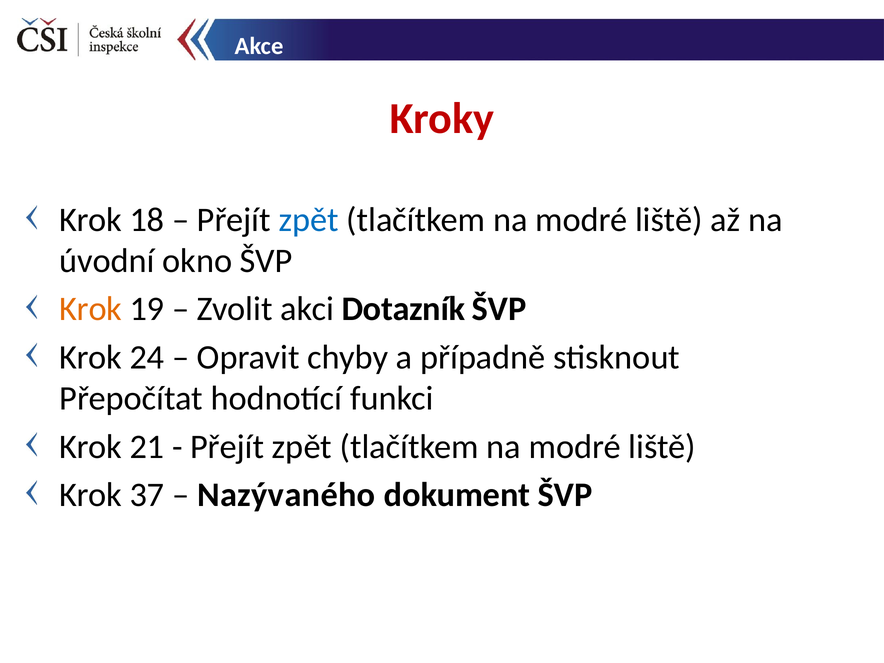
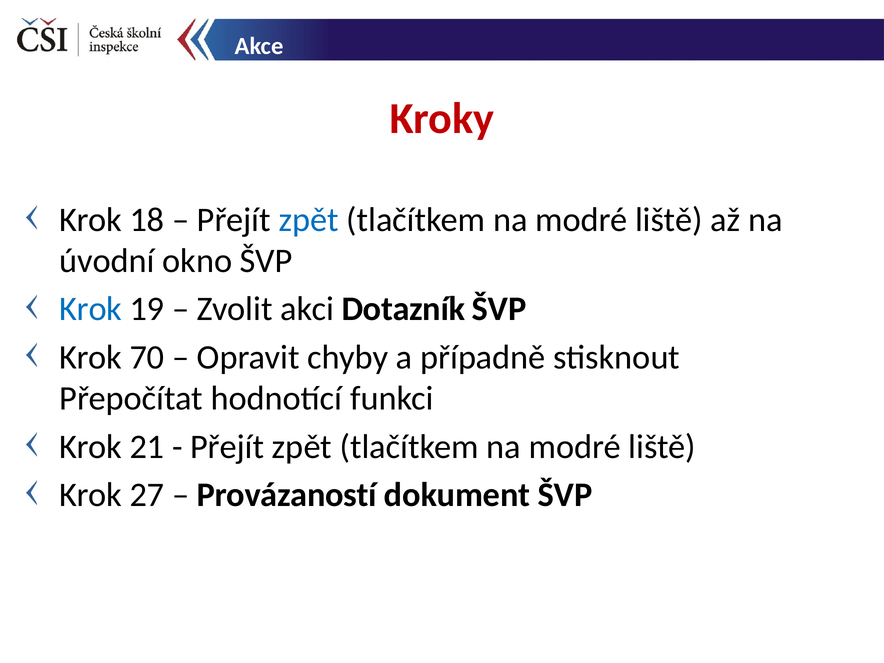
Krok at (91, 309) colour: orange -> blue
24: 24 -> 70
37: 37 -> 27
Nazývaného: Nazývaného -> Provázaností
